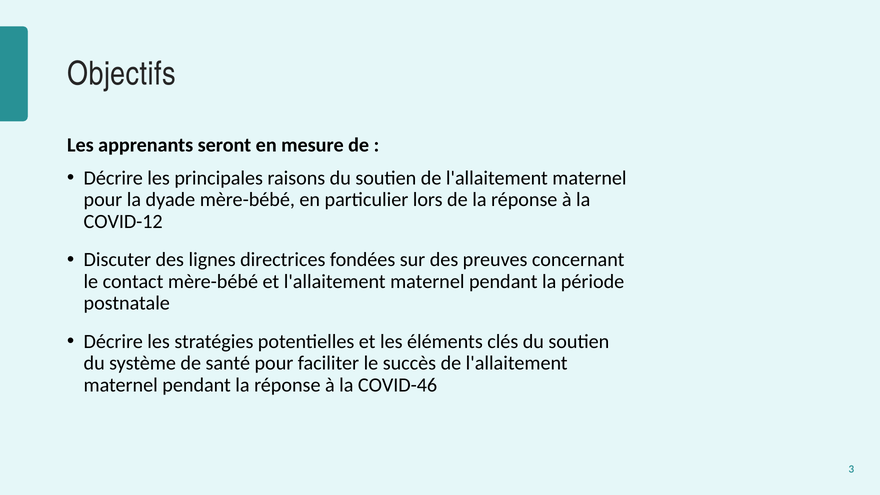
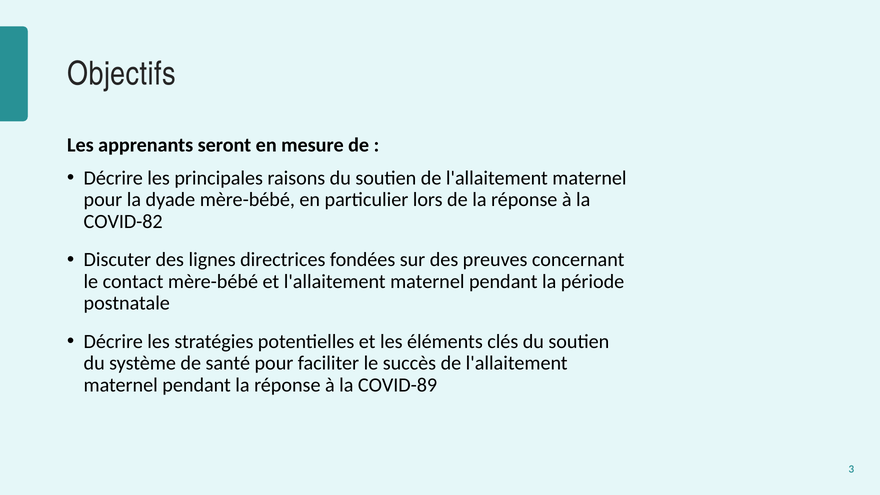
COVID-12: COVID-12 -> COVID-82
COVID-46: COVID-46 -> COVID-89
